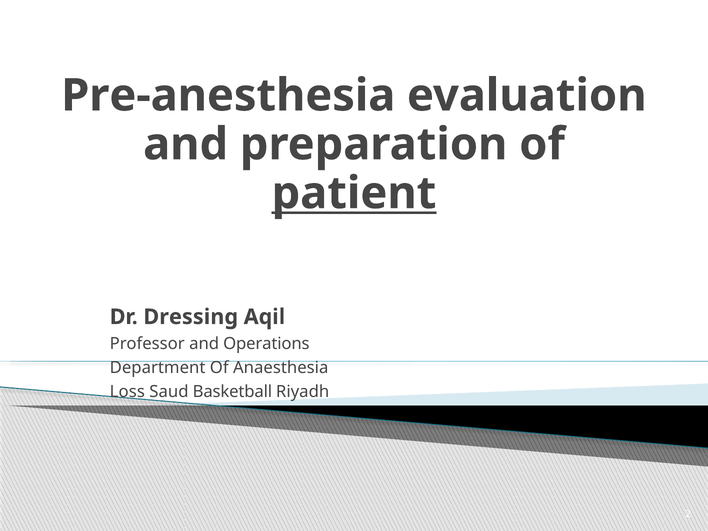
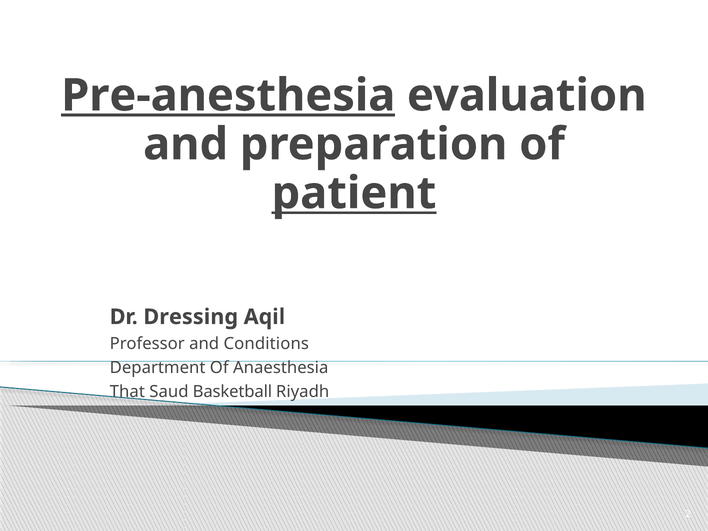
Pre-anesthesia underline: none -> present
Operations: Operations -> Conditions
Loss: Loss -> That
